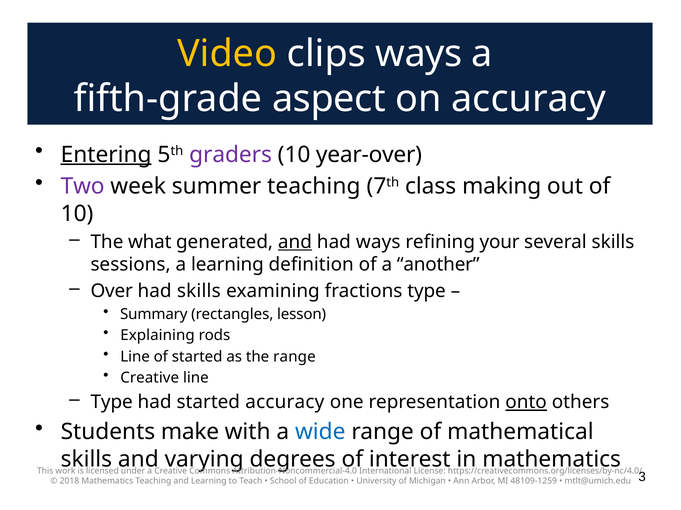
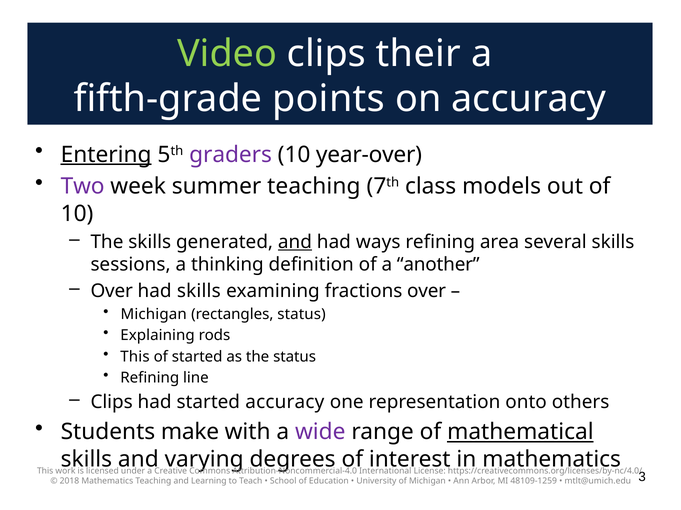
Video colour: yellow -> light green
clips ways: ways -> their
aspect: aspect -> points
making: making -> models
The what: what -> skills
your: your -> area
a learning: learning -> thinking
fractions type: type -> over
Summary at (154, 315): Summary -> Michigan
rectangles lesson: lesson -> status
Line at (135, 357): Line -> This
the range: range -> status
Creative at (150, 378): Creative -> Refining
Type at (112, 403): Type -> Clips
onto underline: present -> none
wide colour: blue -> purple
mathematical underline: none -> present
